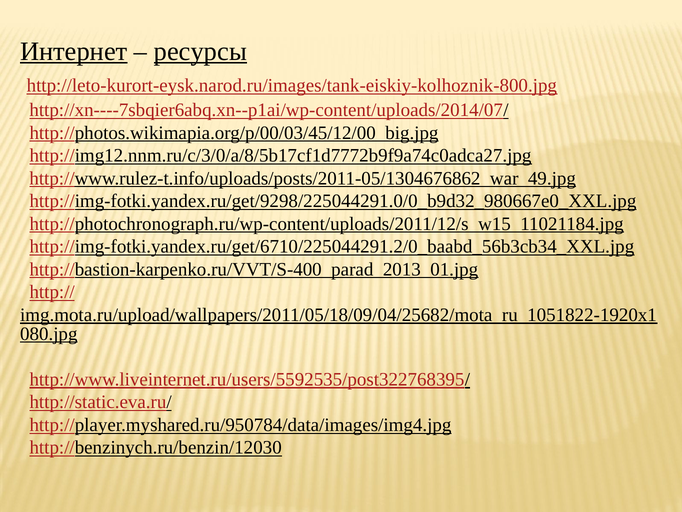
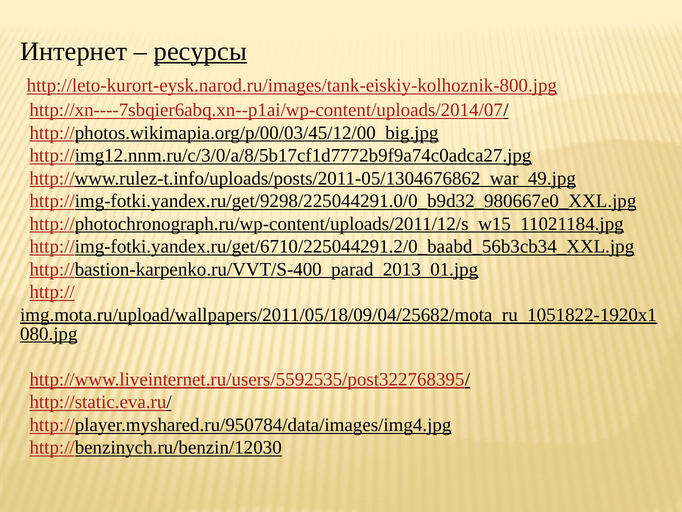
Интернет underline: present -> none
